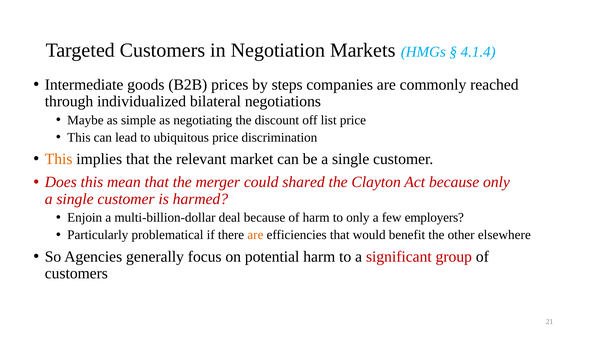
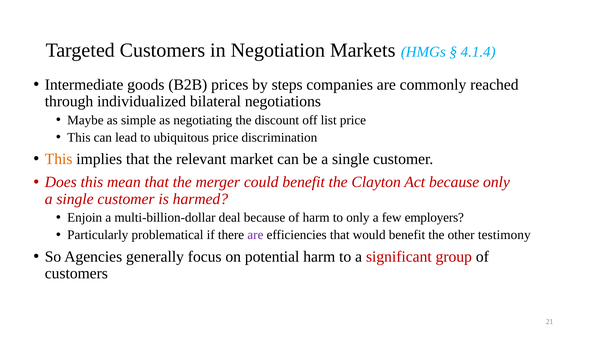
could shared: shared -> benefit
are at (255, 235) colour: orange -> purple
elsewhere: elsewhere -> testimony
